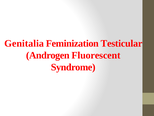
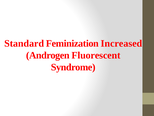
Genitalia: Genitalia -> Standard
Testicular: Testicular -> Increased
